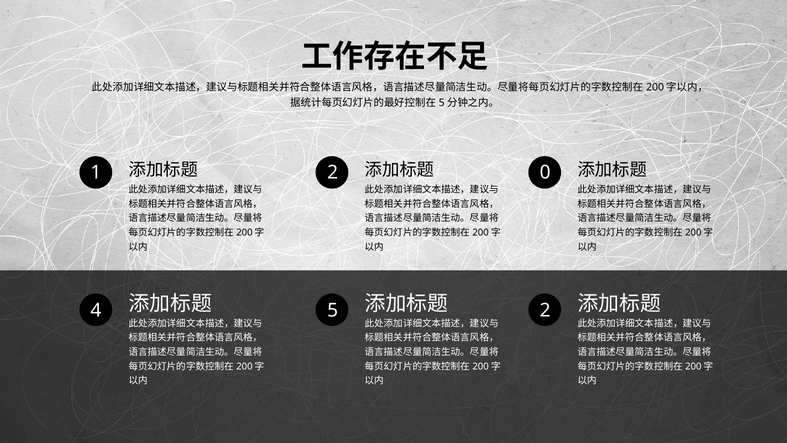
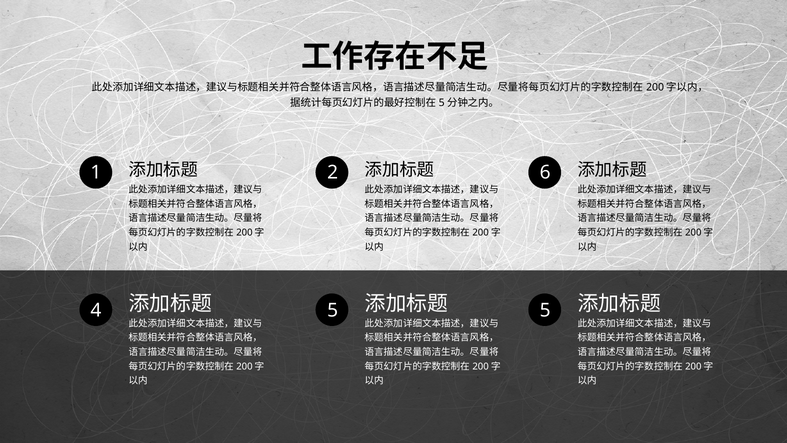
0: 0 -> 6
5 2: 2 -> 5
